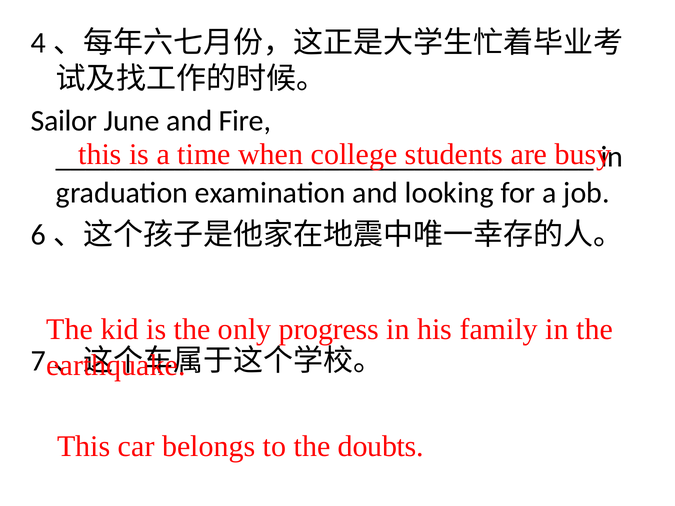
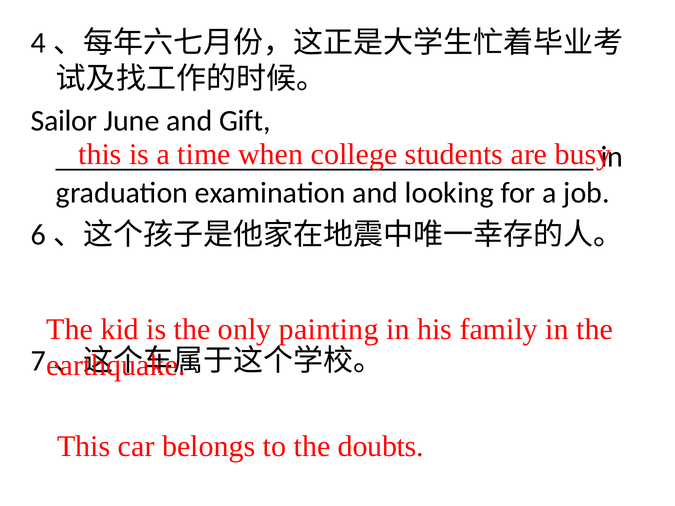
Fire: Fire -> Gift
progress: progress -> painting
